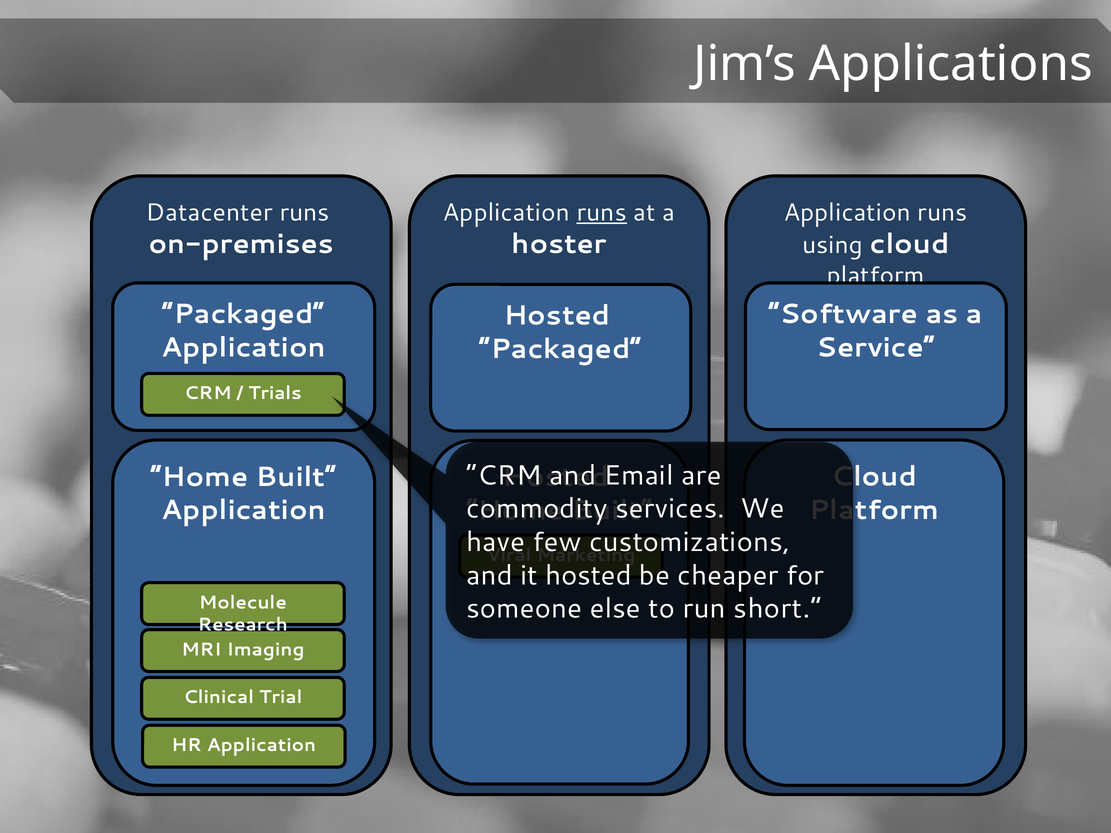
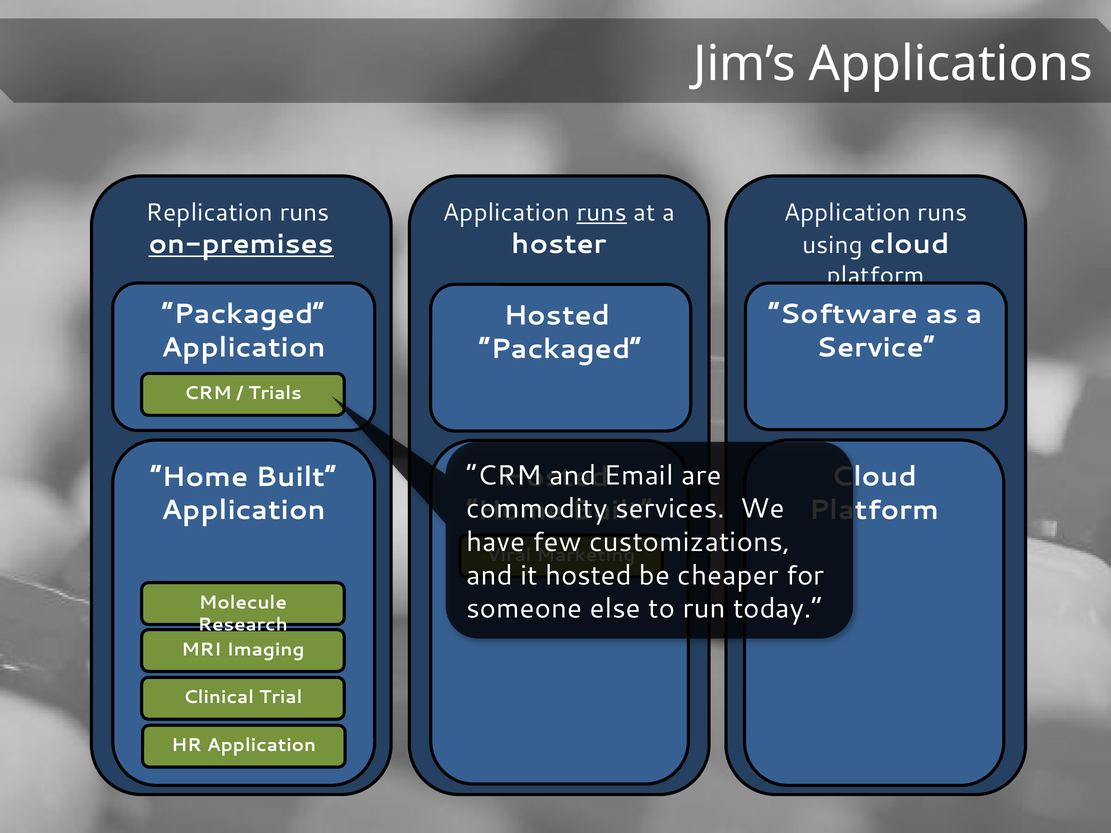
Datacenter: Datacenter -> Replication
on-premises underline: none -> present
short: short -> today
